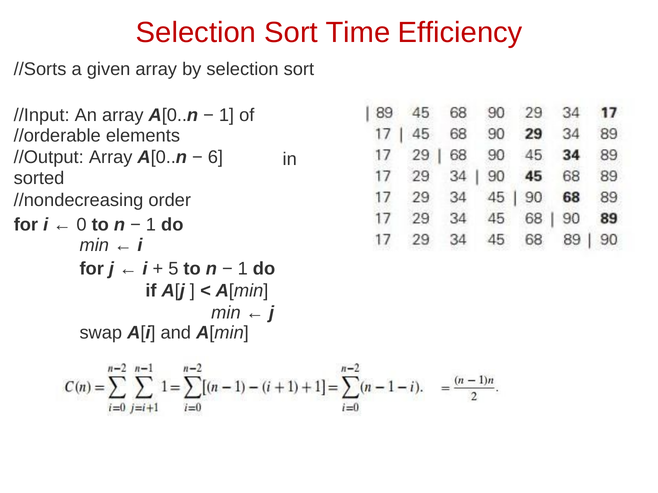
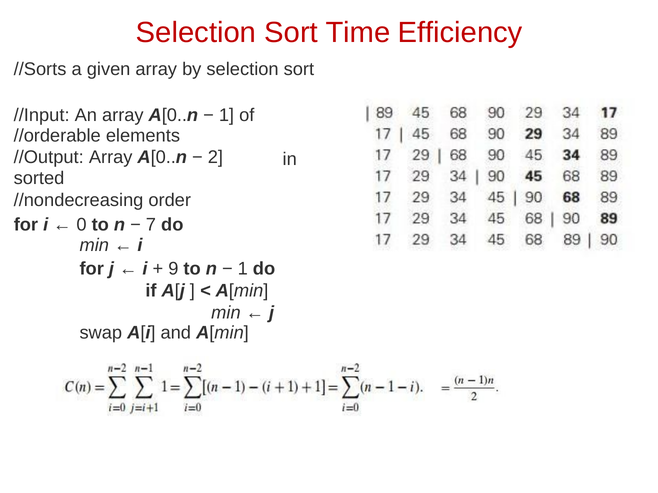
6: 6 -> 2
1 at (151, 225): 1 -> 7
5: 5 -> 9
